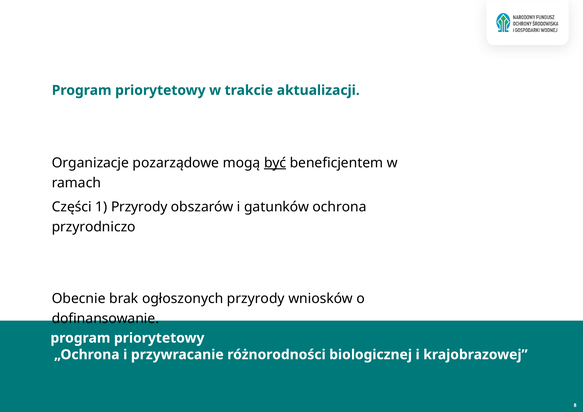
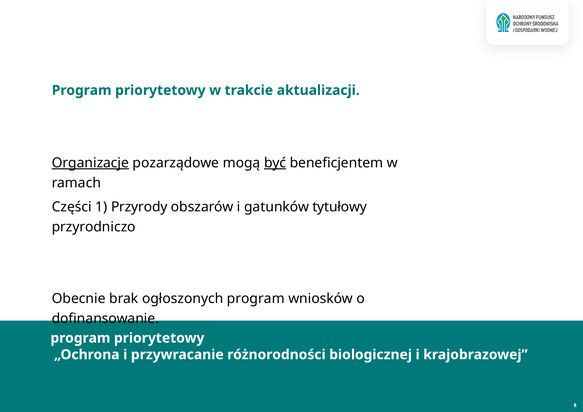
Organizacje underline: none -> present
ochrona: ochrona -> tytułowy
ogłoszonych przyrody: przyrody -> program
